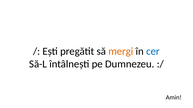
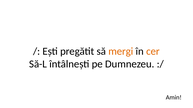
cer colour: blue -> orange
